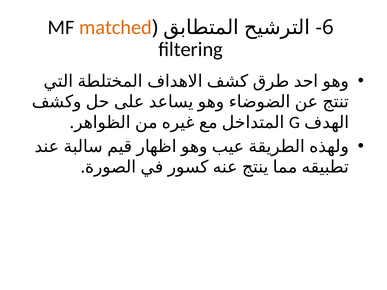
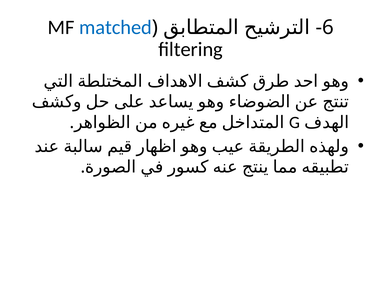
matched colour: orange -> blue
